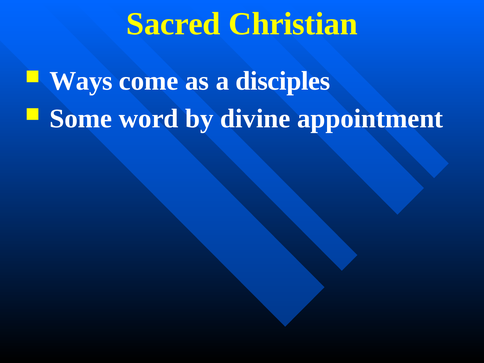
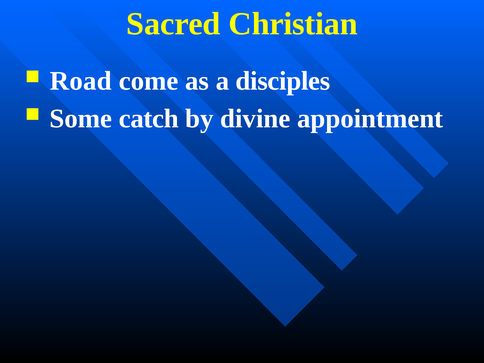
Ways: Ways -> Road
word: word -> catch
